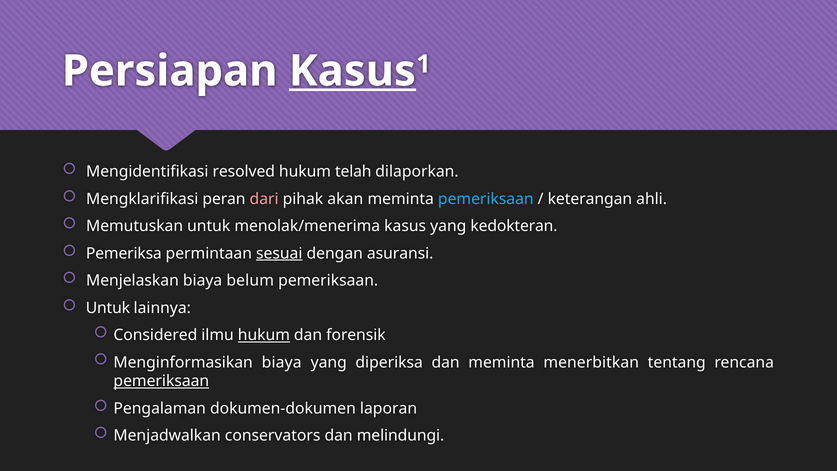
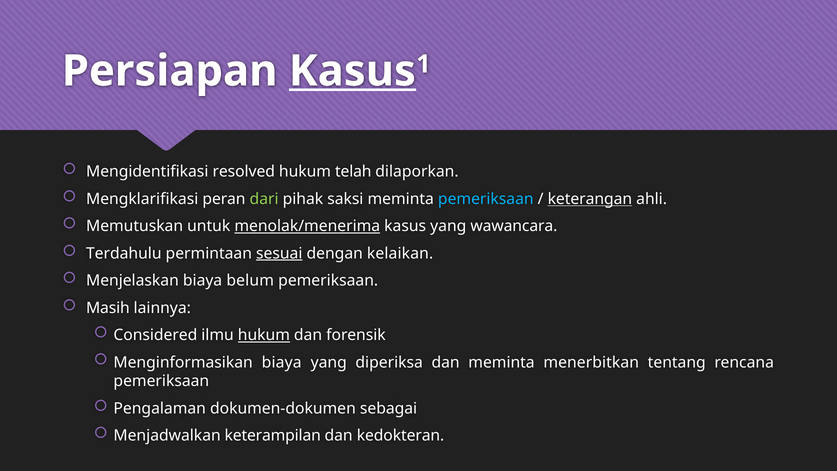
dari colour: pink -> light green
akan: akan -> saksi
keterangan underline: none -> present
menolak/menerima underline: none -> present
kedokteran: kedokteran -> wawancara
Pemeriksa: Pemeriksa -> Terdahulu
asuransi: asuransi -> kelaikan
Untuk at (108, 308): Untuk -> Masih
pemeriksaan at (161, 381) underline: present -> none
laporan: laporan -> sebagai
conservators: conservators -> keterampilan
melindungi: melindungi -> kedokteran
